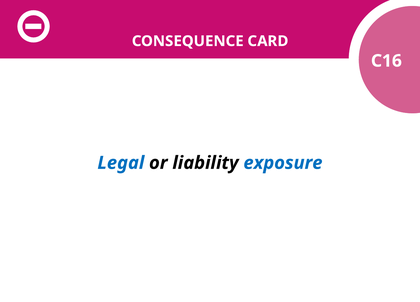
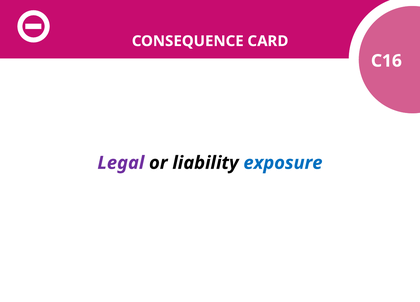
Legal colour: blue -> purple
